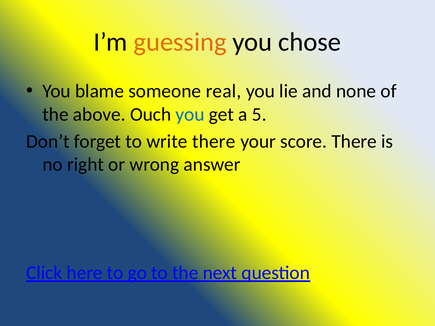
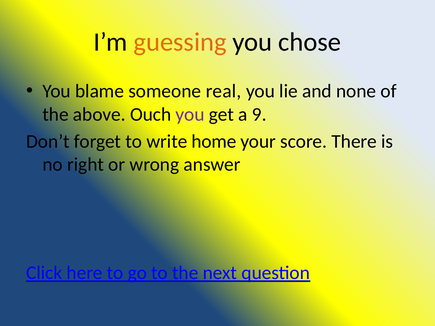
you at (190, 114) colour: blue -> purple
5: 5 -> 9
write there: there -> home
